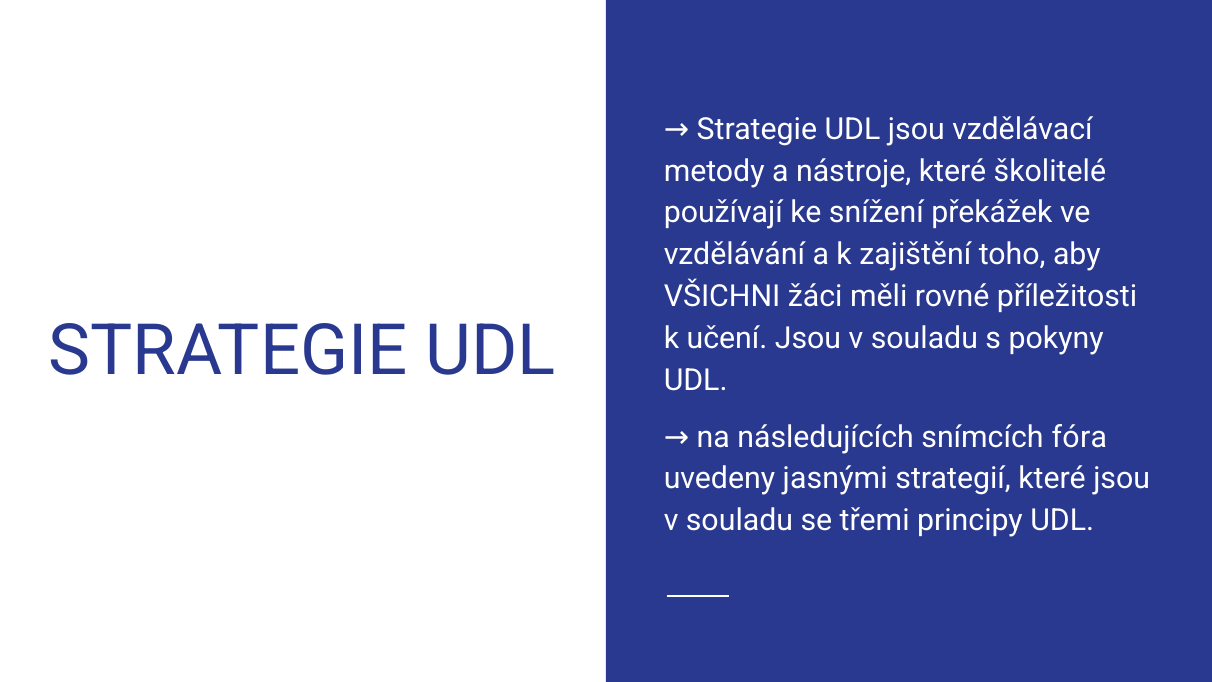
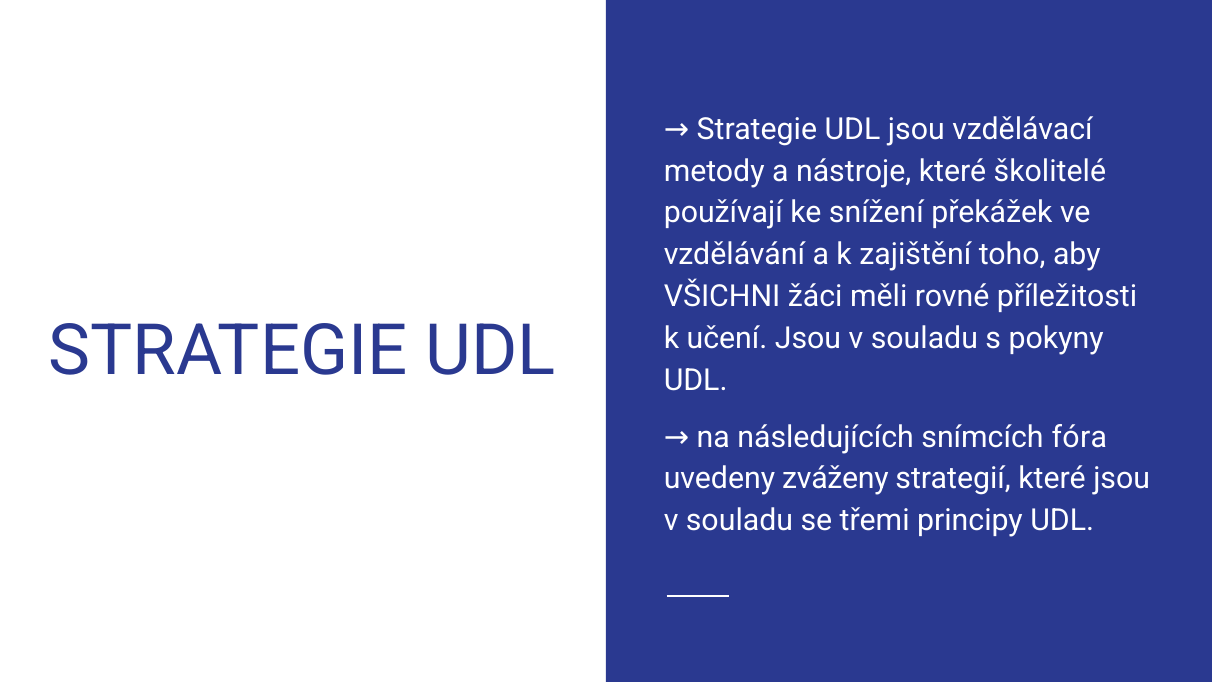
jasnými: jasnými -> zváženy
